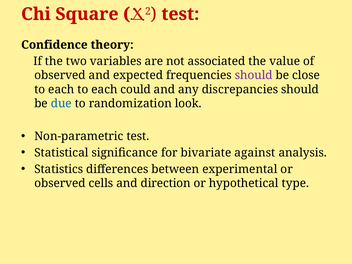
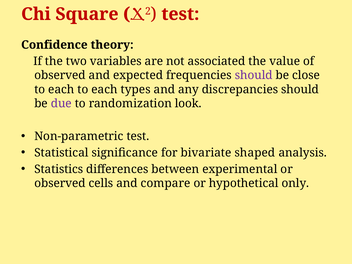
could: could -> types
due colour: blue -> purple
against: against -> shaped
direction: direction -> compare
type: type -> only
